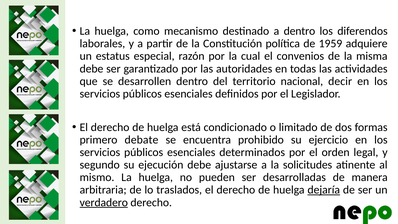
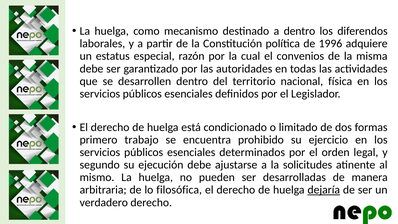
1959: 1959 -> 1996
decir: decir -> física
debate: debate -> trabajo
traslados: traslados -> filosófica
verdadero underline: present -> none
